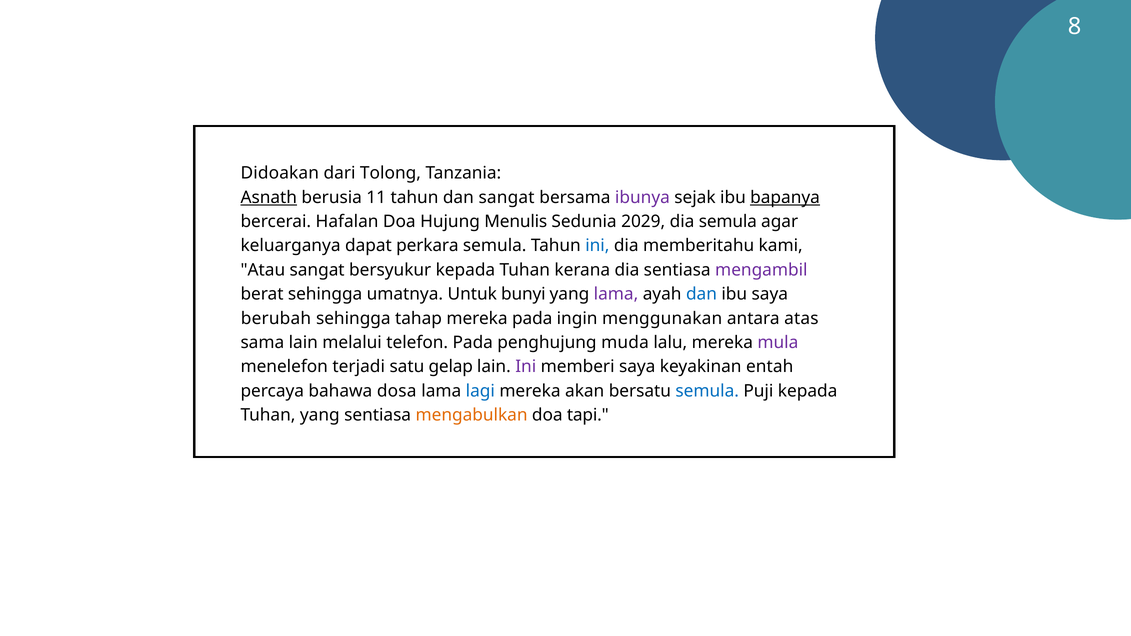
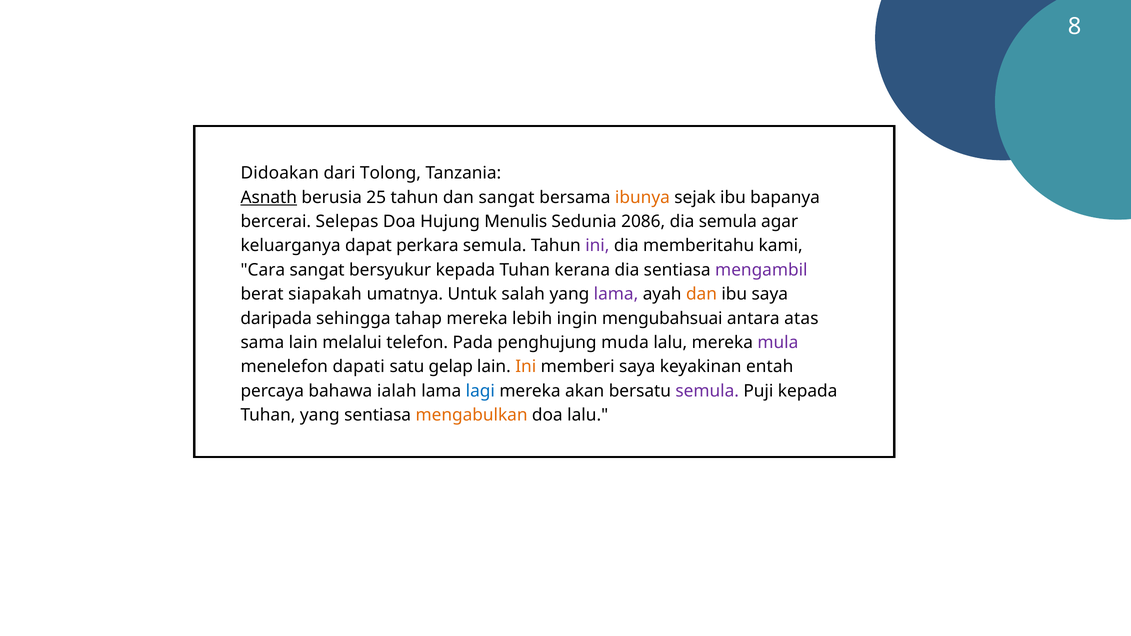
11: 11 -> 25
ibunya colour: purple -> orange
bapanya underline: present -> none
Hafalan: Hafalan -> Selepas
2029: 2029 -> 2086
ini at (597, 246) colour: blue -> purple
Atau: Atau -> Cara
berat sehingga: sehingga -> siapakah
bunyi: bunyi -> salah
dan at (701, 294) colour: blue -> orange
berubah: berubah -> daripada
mereka pada: pada -> lebih
menggunakan: menggunakan -> mengubahsuai
terjadi: terjadi -> dapati
Ini at (526, 367) colour: purple -> orange
dosa: dosa -> ialah
semula at (707, 391) colour: blue -> purple
doa tapi: tapi -> lalu
